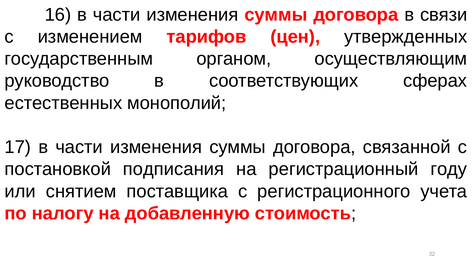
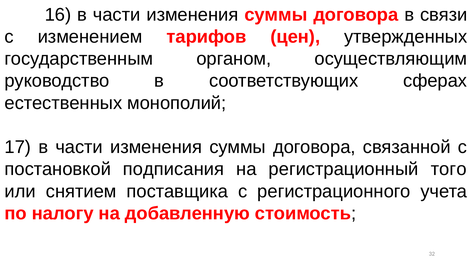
году: году -> того
